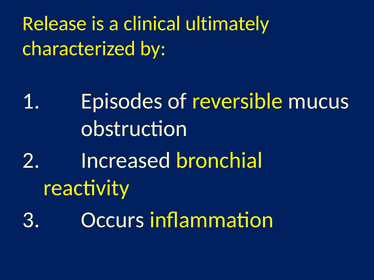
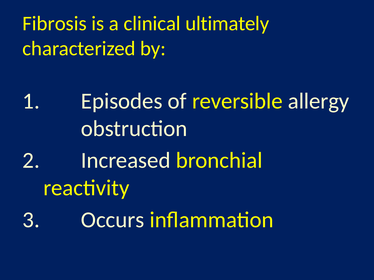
Release: Release -> Fibrosis
mucus: mucus -> allergy
